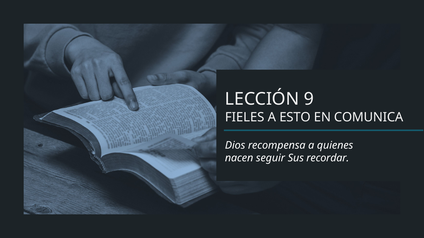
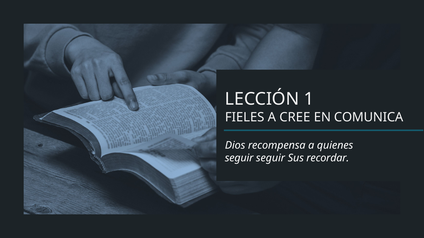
9: 9 -> 1
ESTO: ESTO -> CREE
nacen at (239, 158): nacen -> seguir
